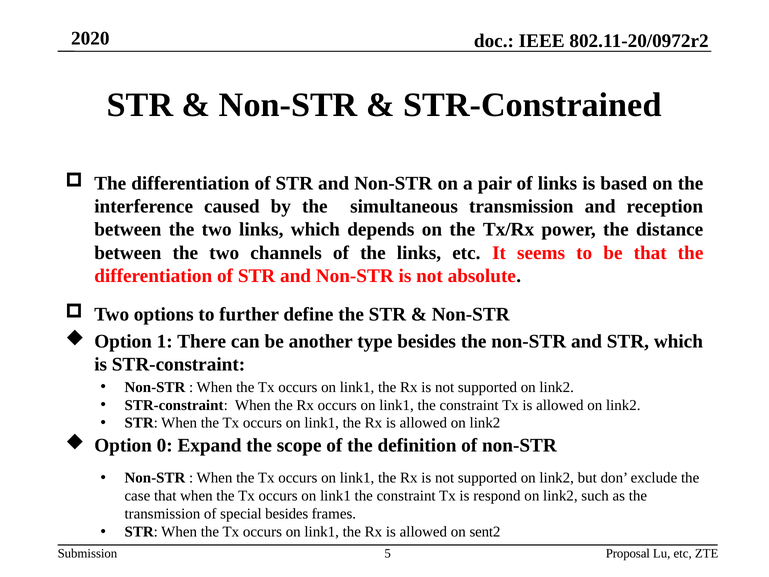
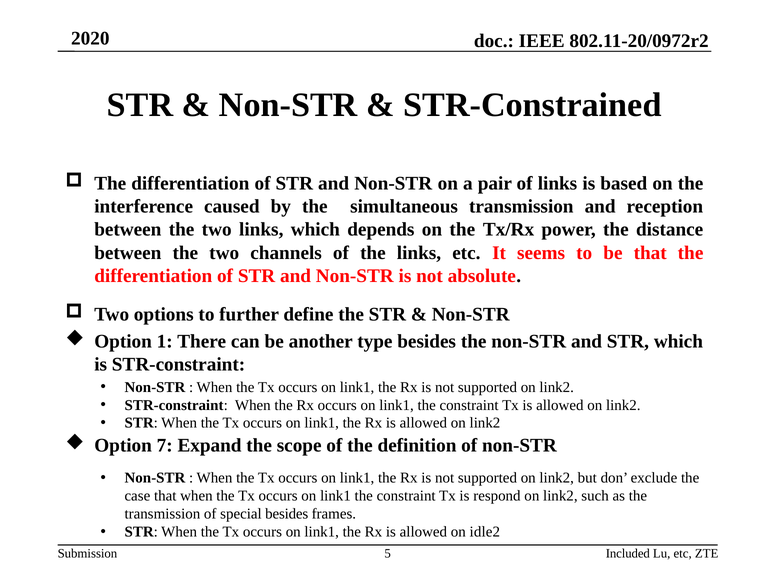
0: 0 -> 7
sent2: sent2 -> idle2
Proposal: Proposal -> Included
